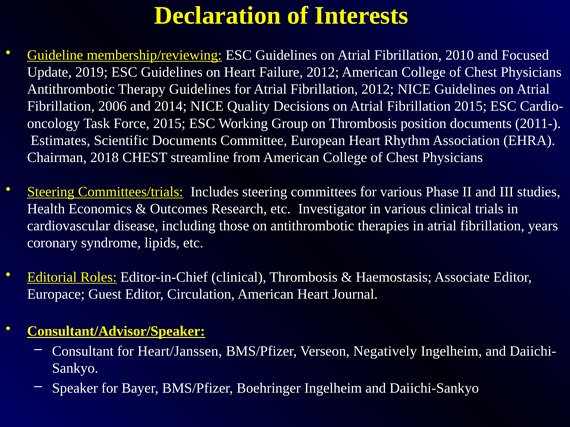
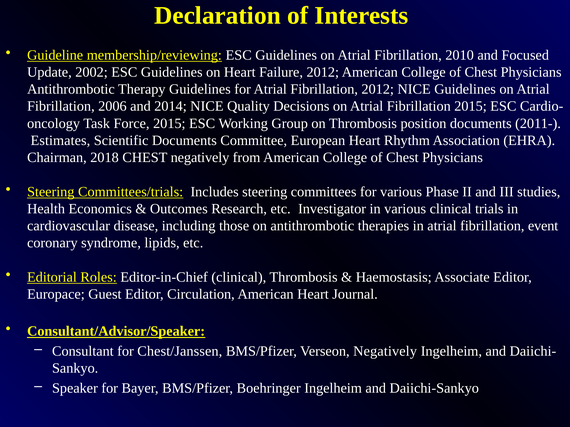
2019: 2019 -> 2002
CHEST streamline: streamline -> negatively
years: years -> event
Heart/Janssen: Heart/Janssen -> Chest/Janssen
